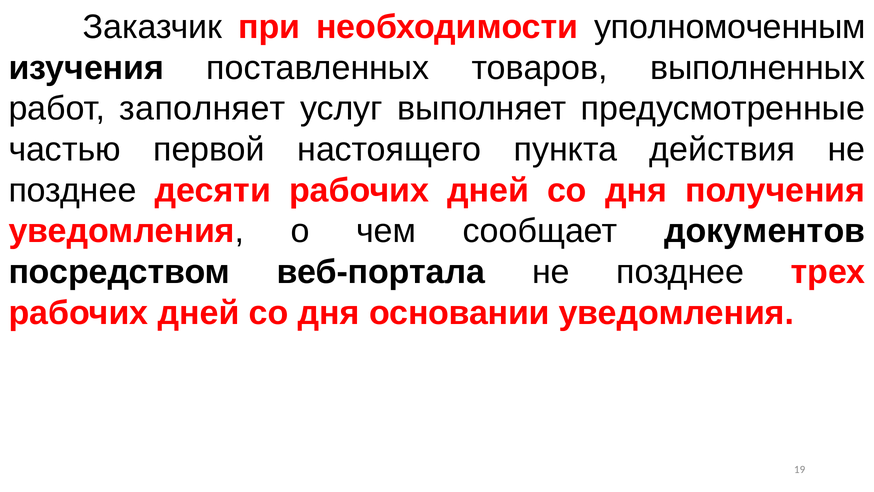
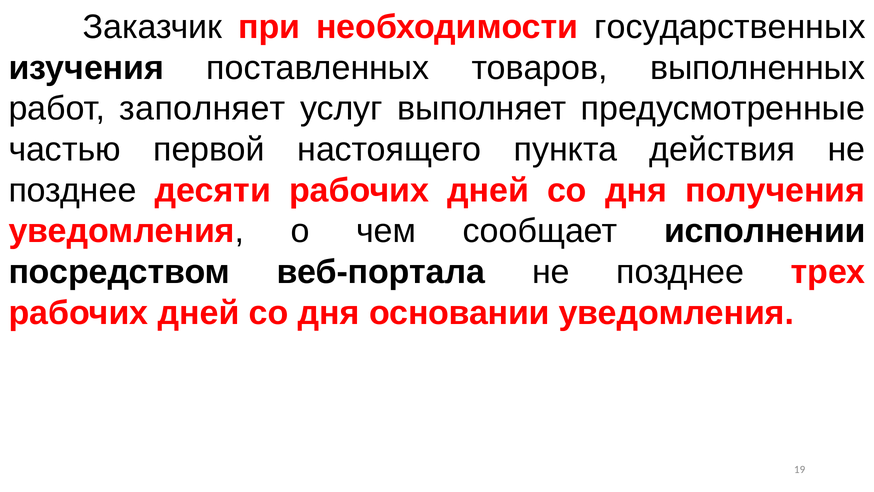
уполномоченным: уполномоченным -> государственных
документов: документов -> исполнении
